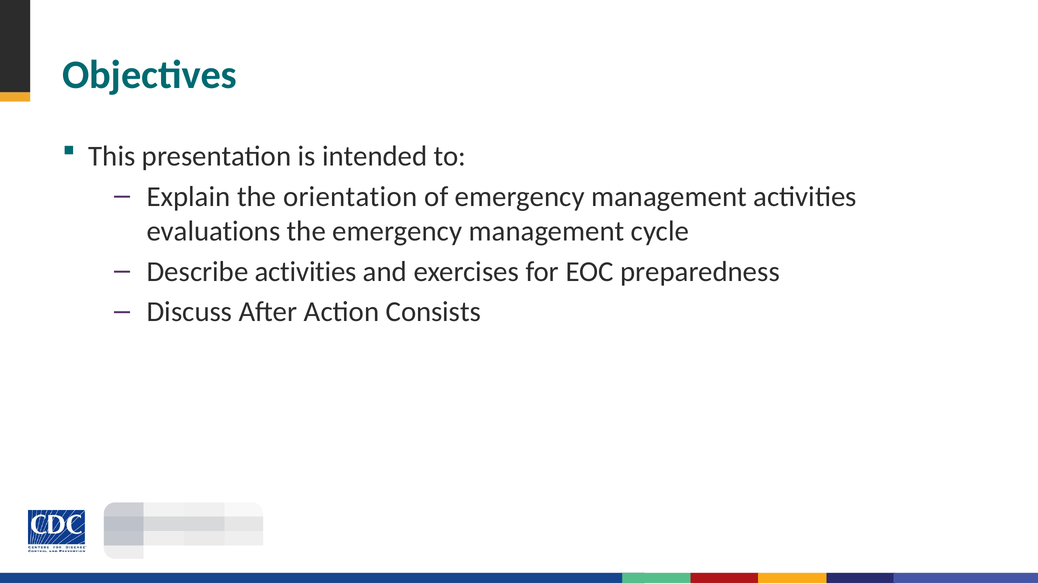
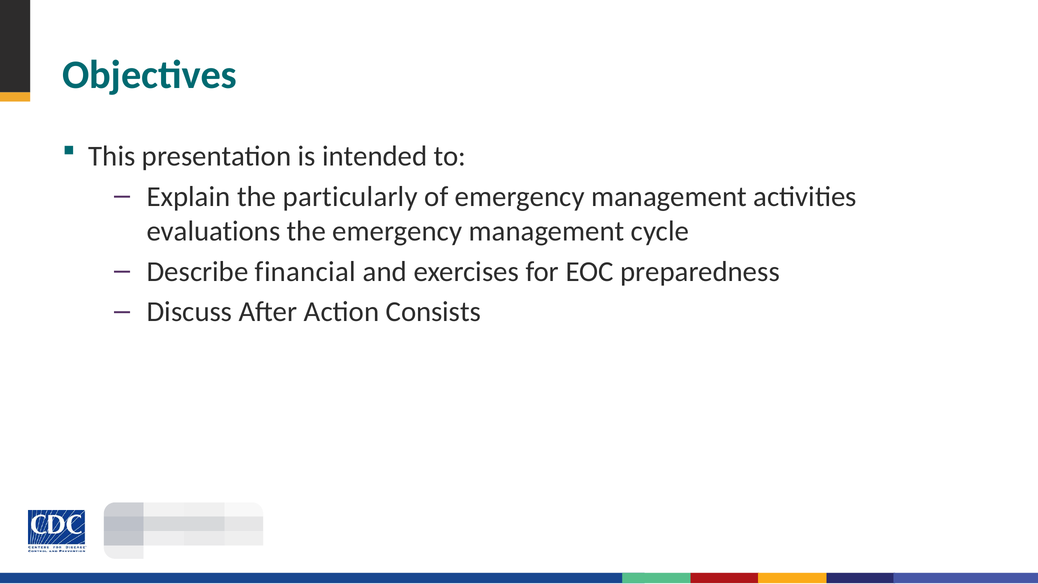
orientation: orientation -> particularly
Describe activities: activities -> financial
